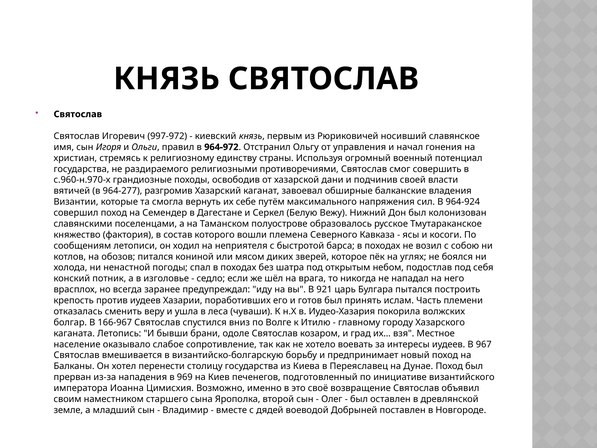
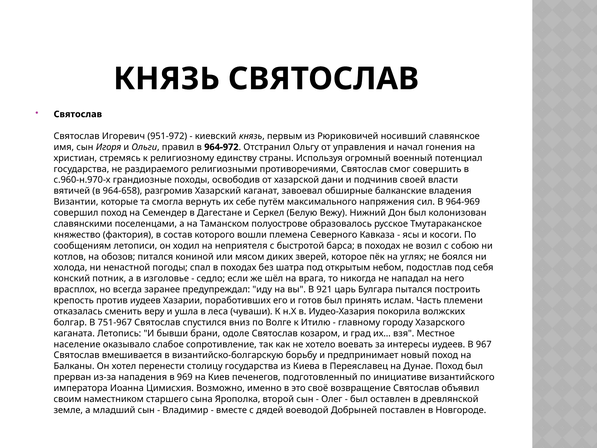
997-972: 997-972 -> 951-972
964-277: 964-277 -> 964-658
964-924: 964-924 -> 964-969
166-967: 166-967 -> 751-967
